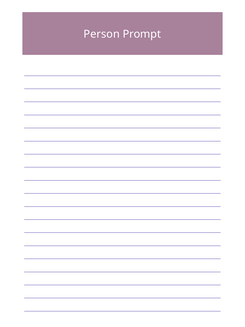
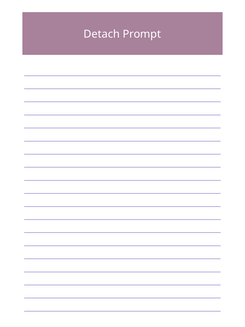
Person: Person -> Detach
